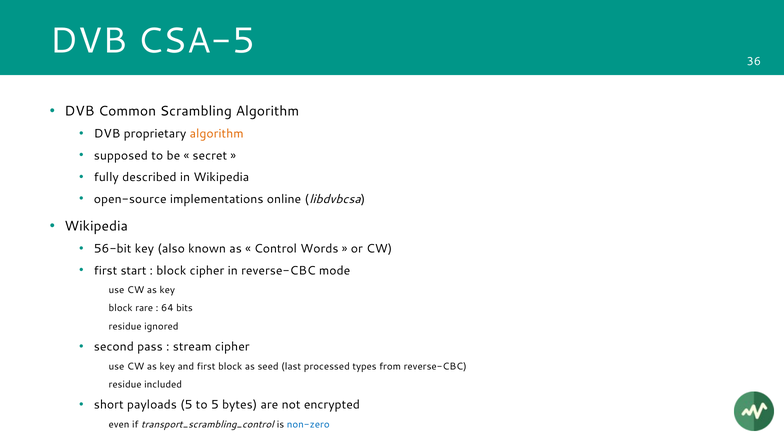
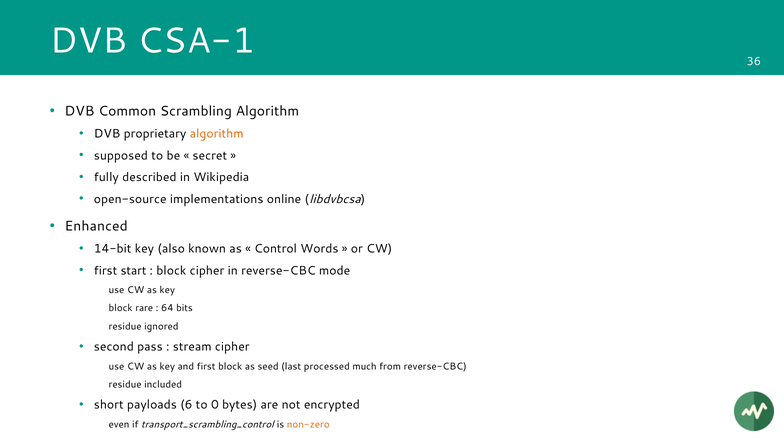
CSA-5: CSA-5 -> CSA-1
Wikipedia at (96, 226): Wikipedia -> Enhanced
56-bit: 56-bit -> 14-bit
types: types -> much
payloads 5: 5 -> 6
to 5: 5 -> 0
non-zero colour: blue -> orange
